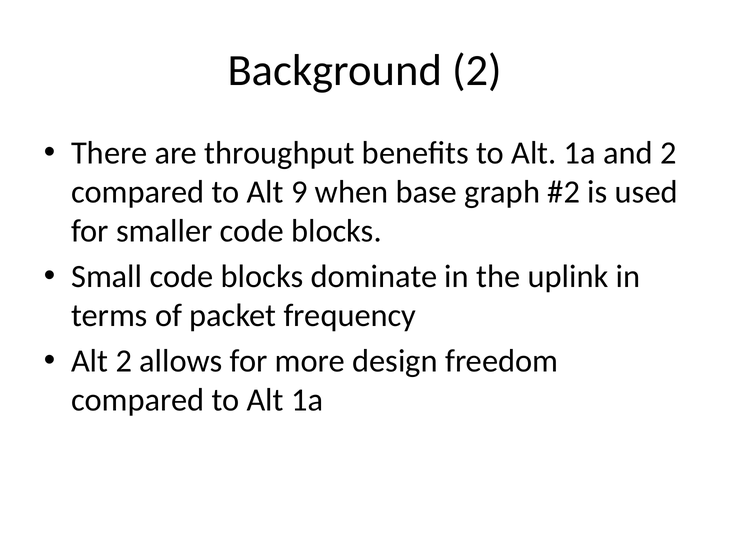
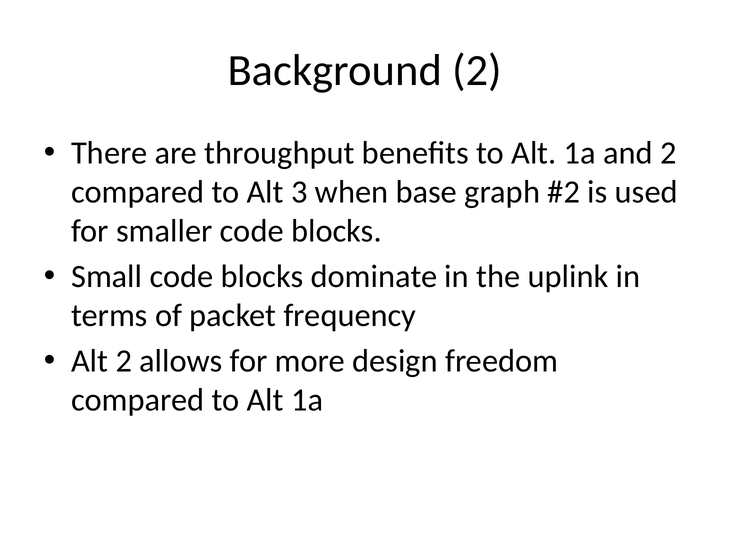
9: 9 -> 3
